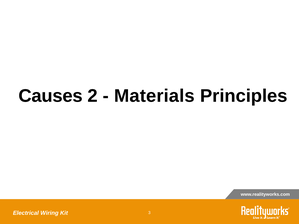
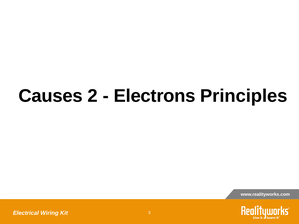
Materials: Materials -> Electrons
